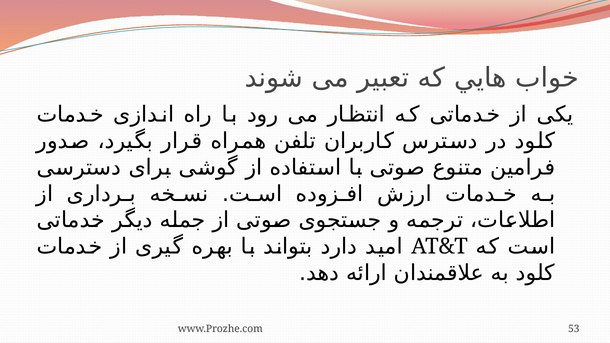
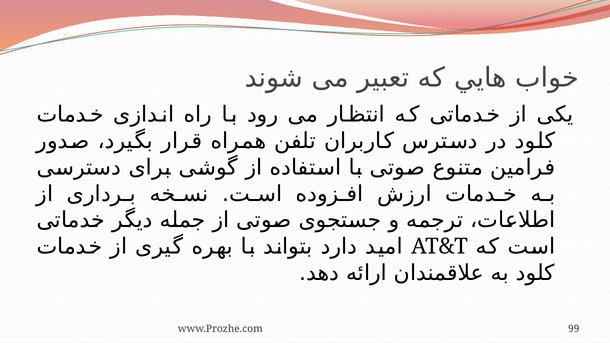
53: 53 -> 99
